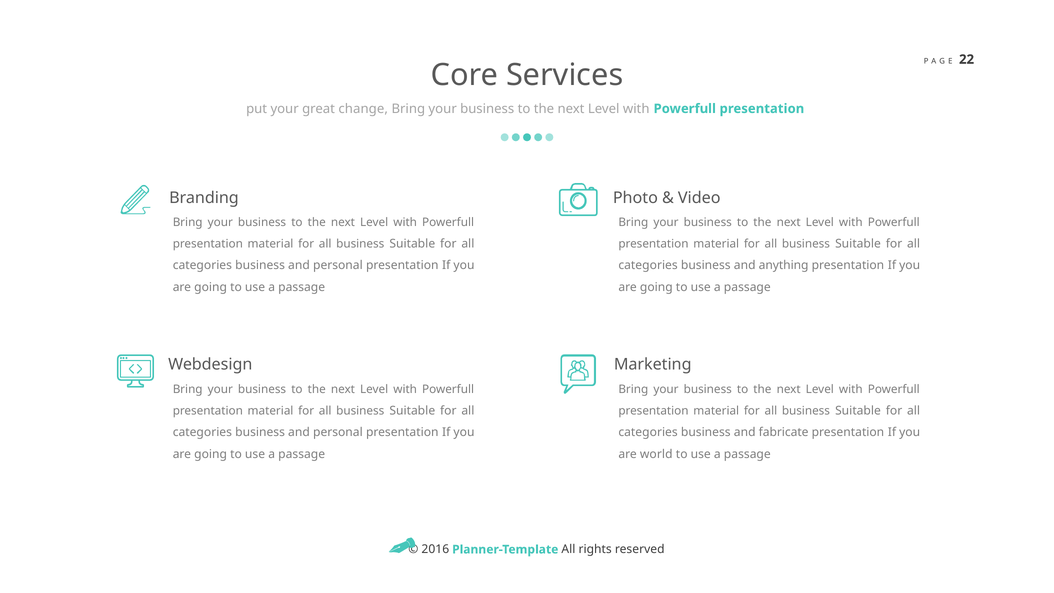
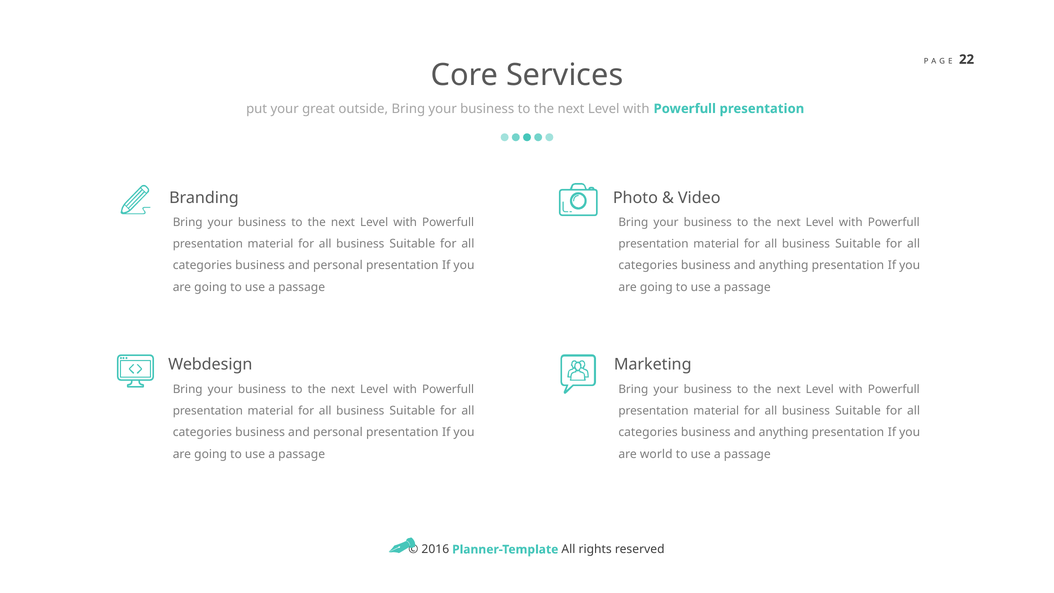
change: change -> outside
fabricate at (784, 432): fabricate -> anything
